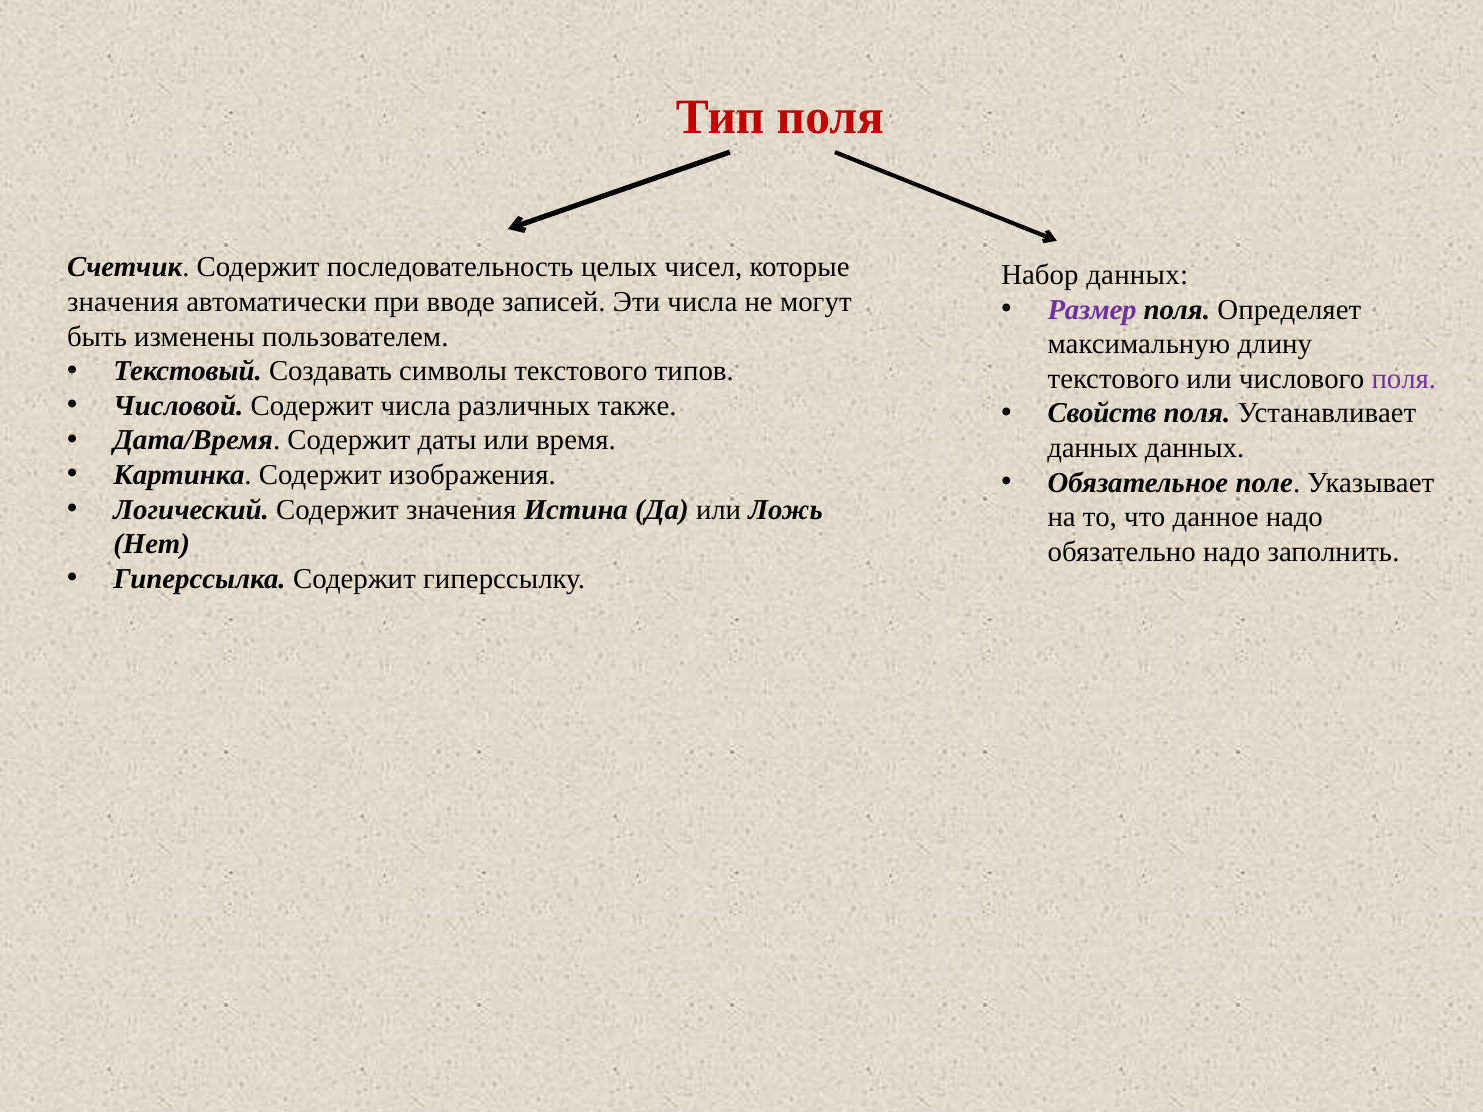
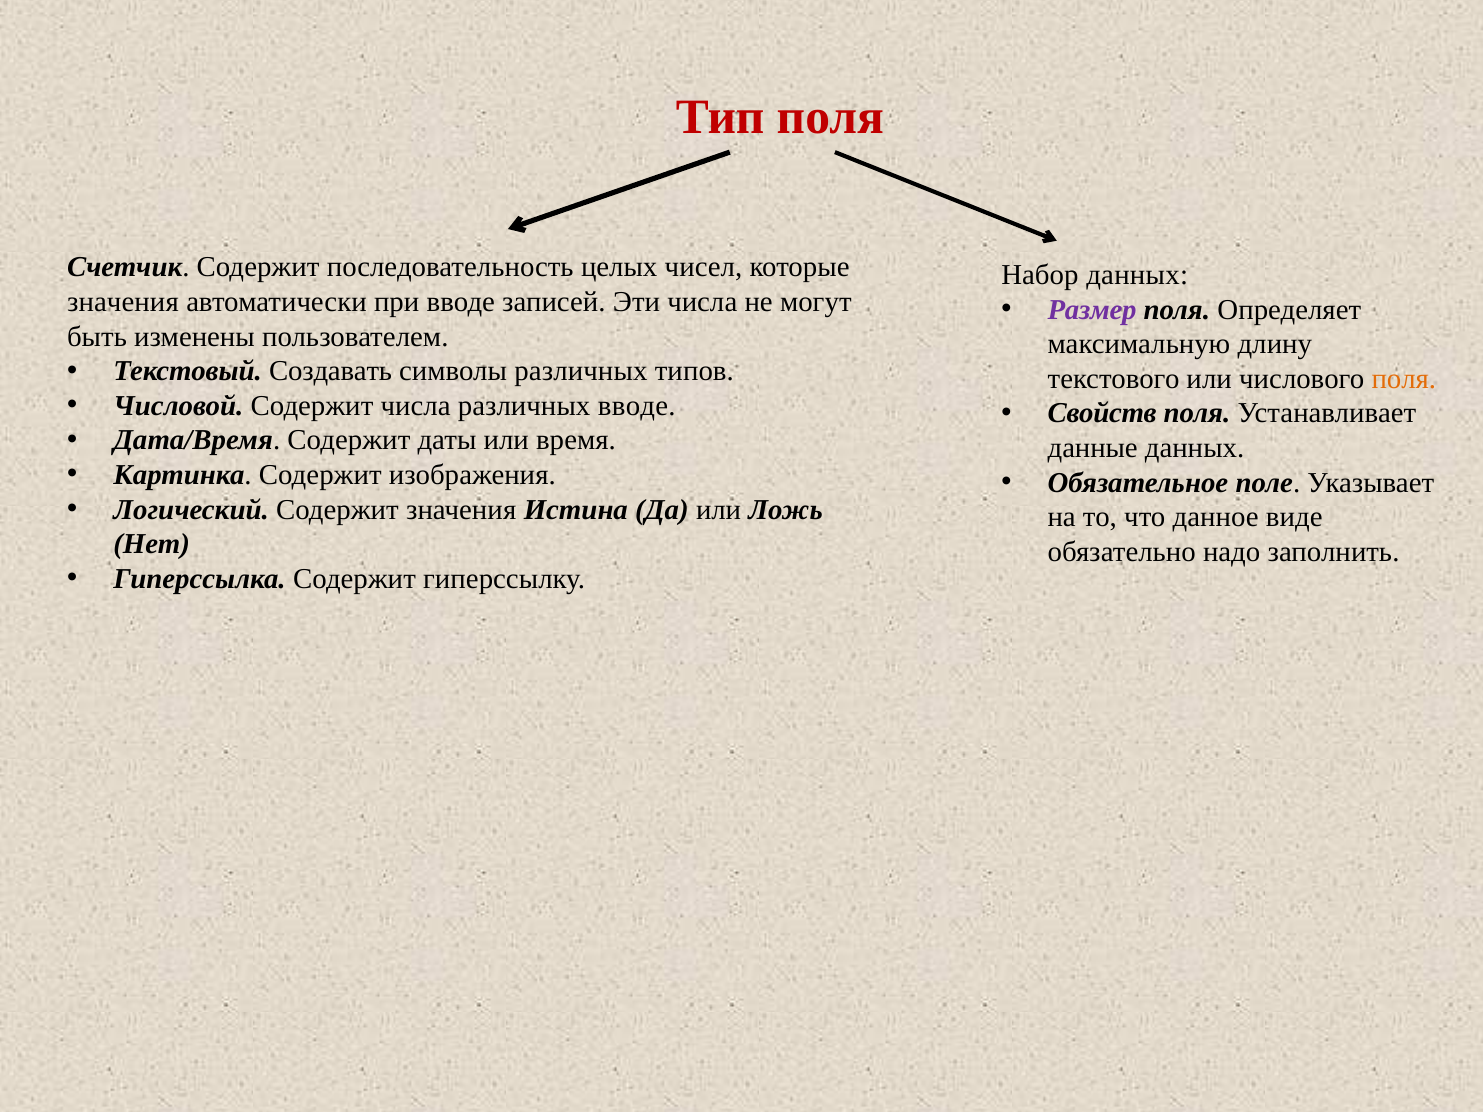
символы текстового: текстового -> различных
поля at (1404, 379) colour: purple -> orange
различных также: также -> вводе
данных at (1093, 448): данных -> данные
данное надо: надо -> виде
